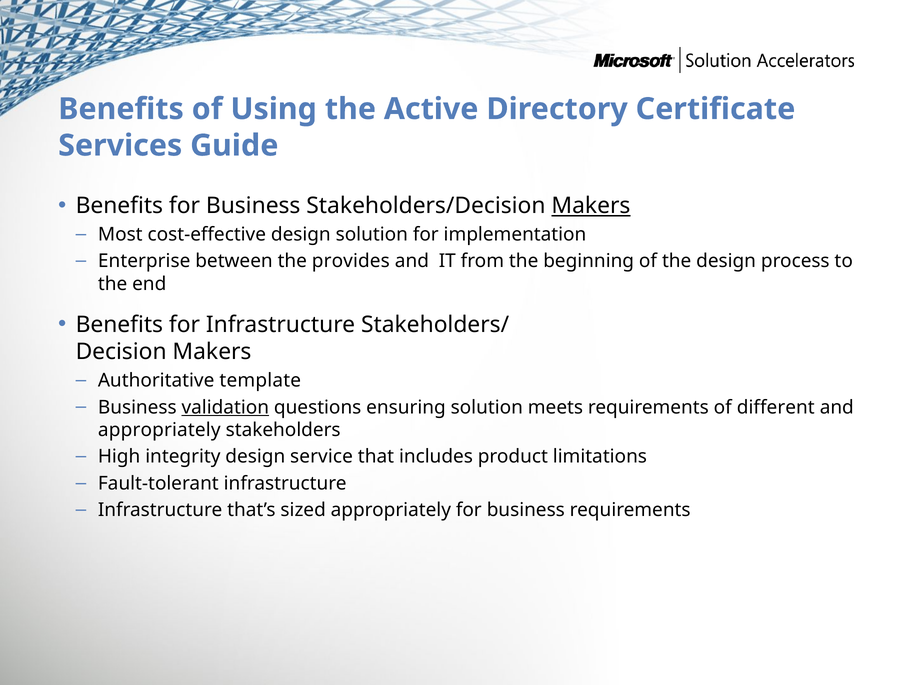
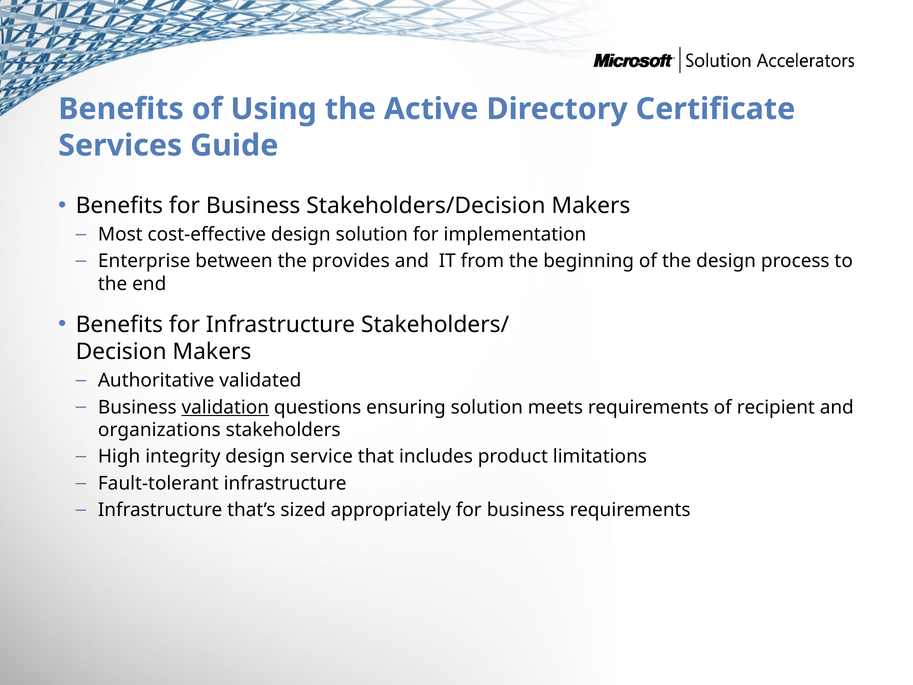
Makers at (591, 206) underline: present -> none
template: template -> validated
different: different -> recipient
appropriately at (159, 430): appropriately -> organizations
